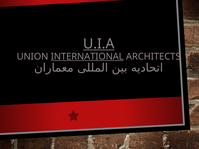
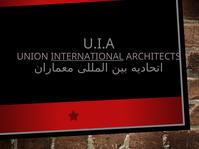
U.I.A underline: present -> none
